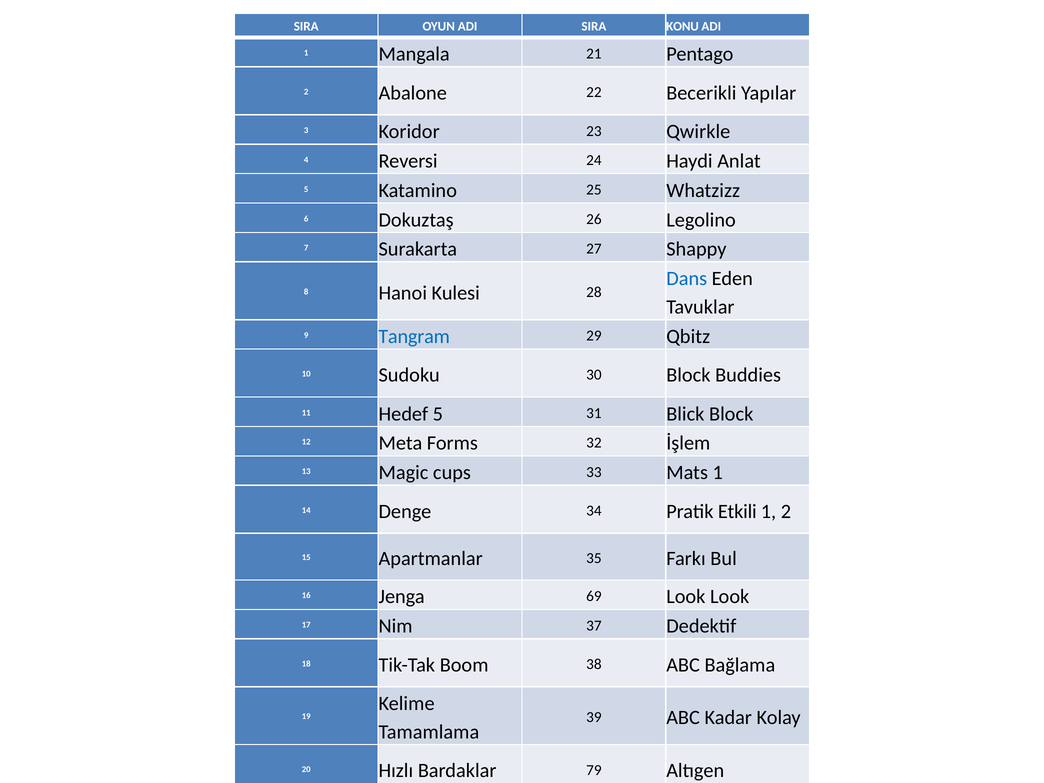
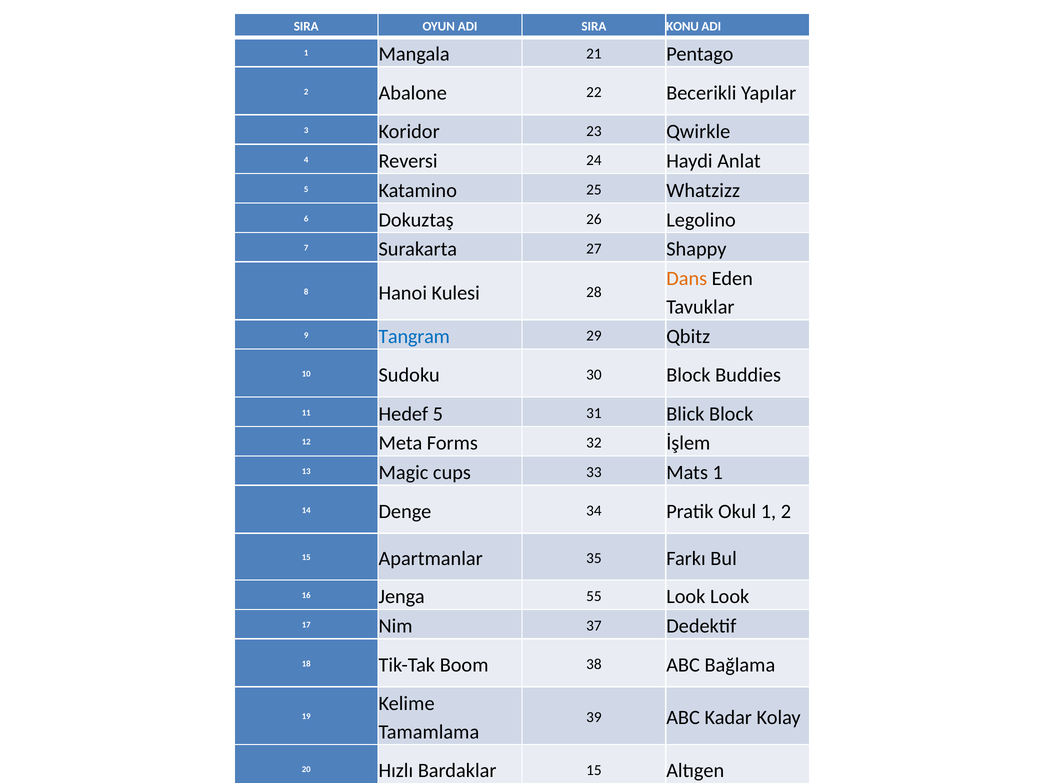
Dans colour: blue -> orange
Etkili: Etkili -> Okul
69: 69 -> 55
Bardaklar 79: 79 -> 15
